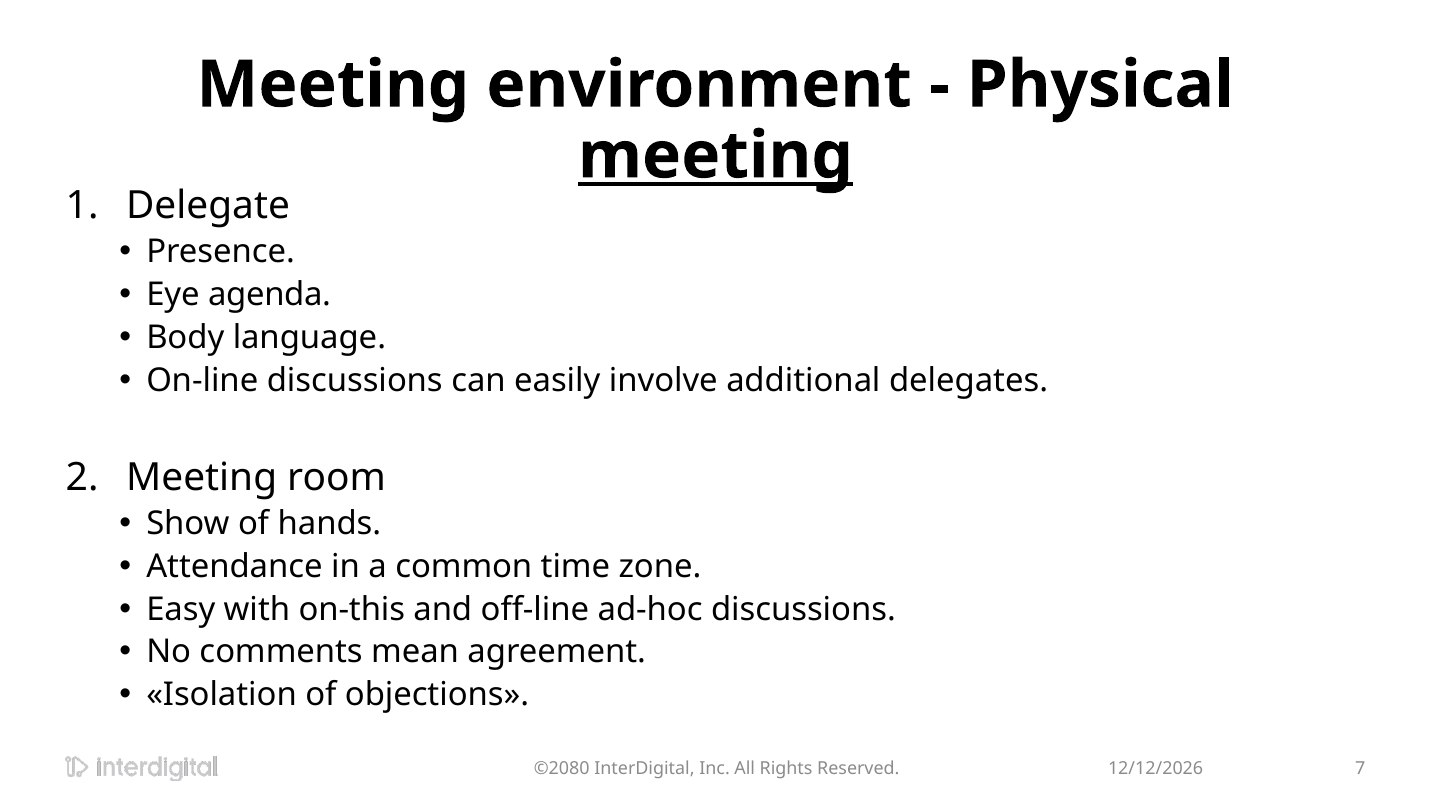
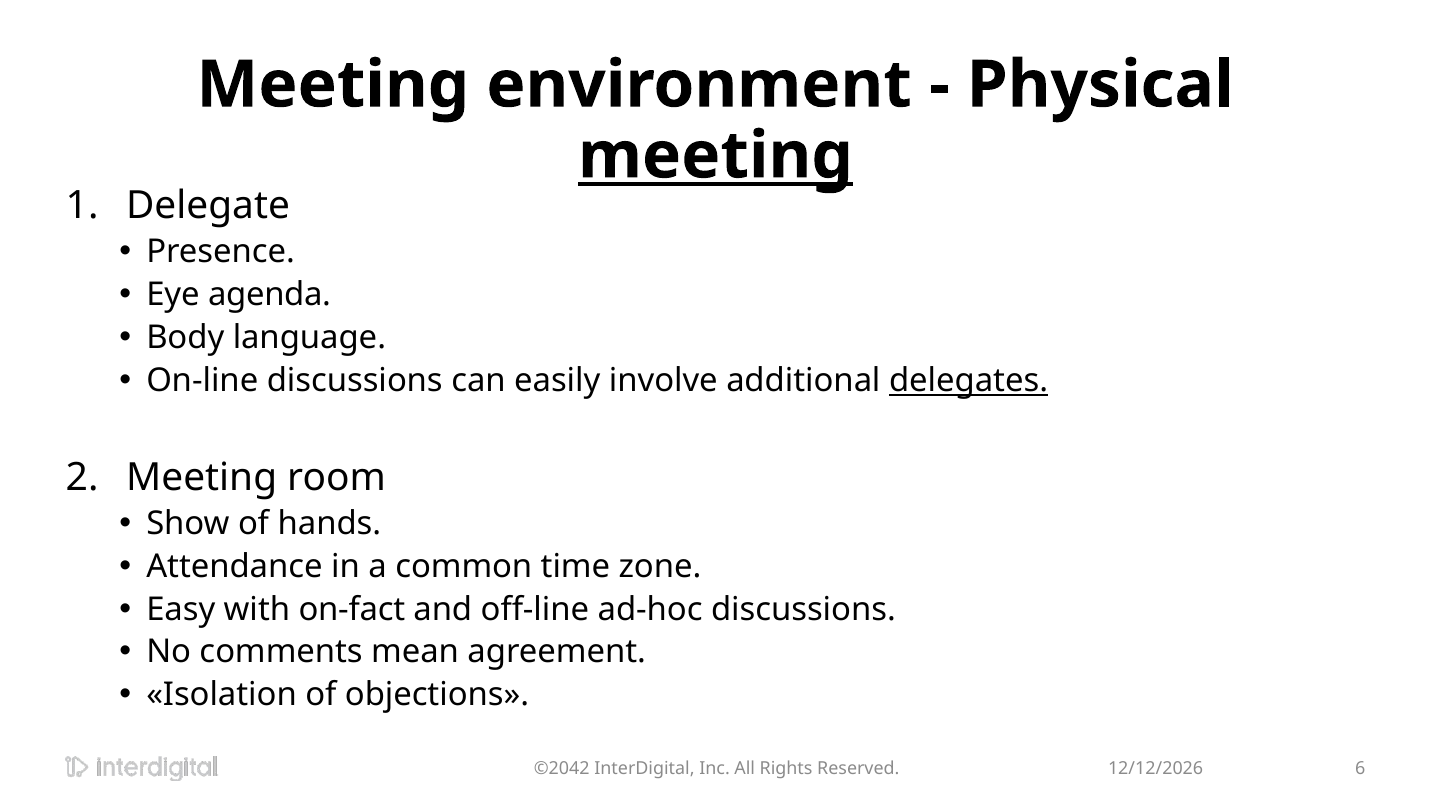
delegates underline: none -> present
on-this: on-this -> on-fact
©2080: ©2080 -> ©2042
7: 7 -> 6
